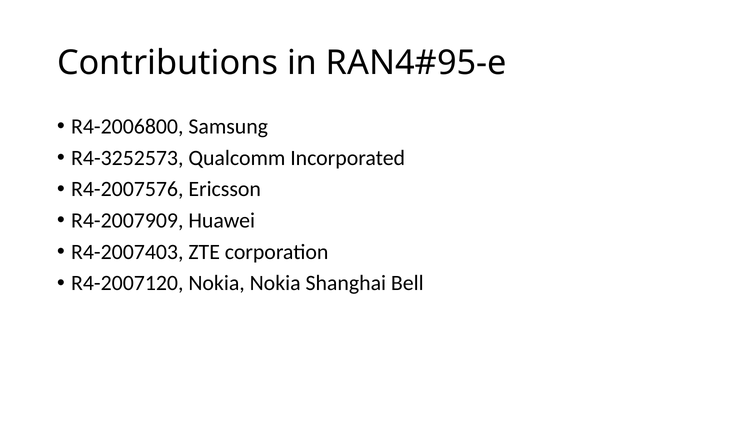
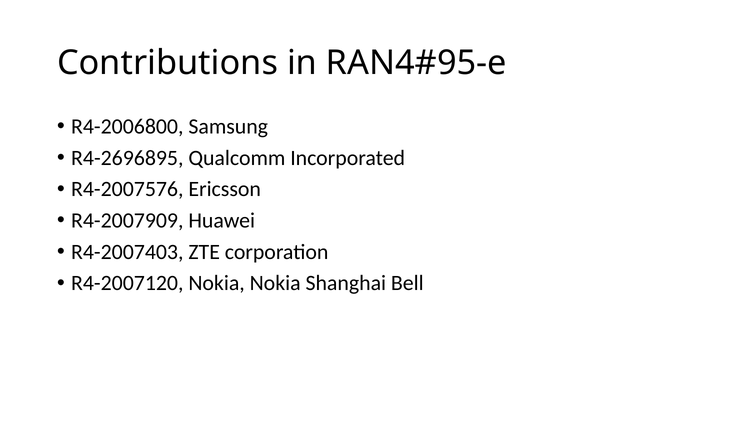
R4-3252573: R4-3252573 -> R4-2696895
